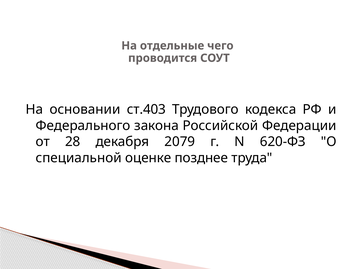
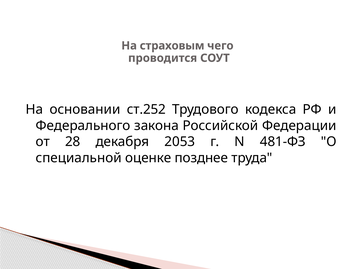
отдельные: отдельные -> страховым
ст.403: ст.403 -> ст.252
2079: 2079 -> 2053
620-ФЗ: 620-ФЗ -> 481-ФЗ
